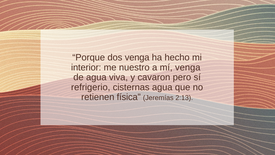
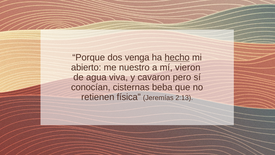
hecho underline: none -> present
interior: interior -> abierto
mí venga: venga -> vieron
refrigerio: refrigerio -> conocían
cisternas agua: agua -> beba
